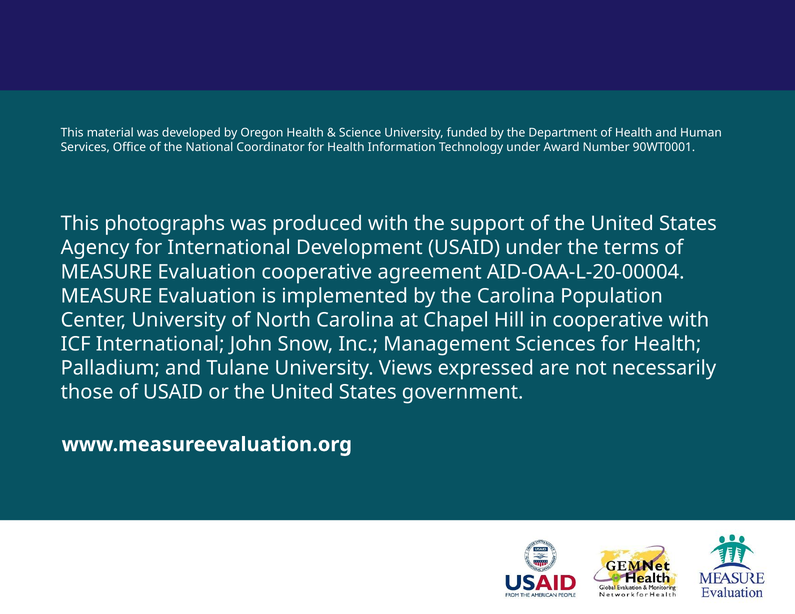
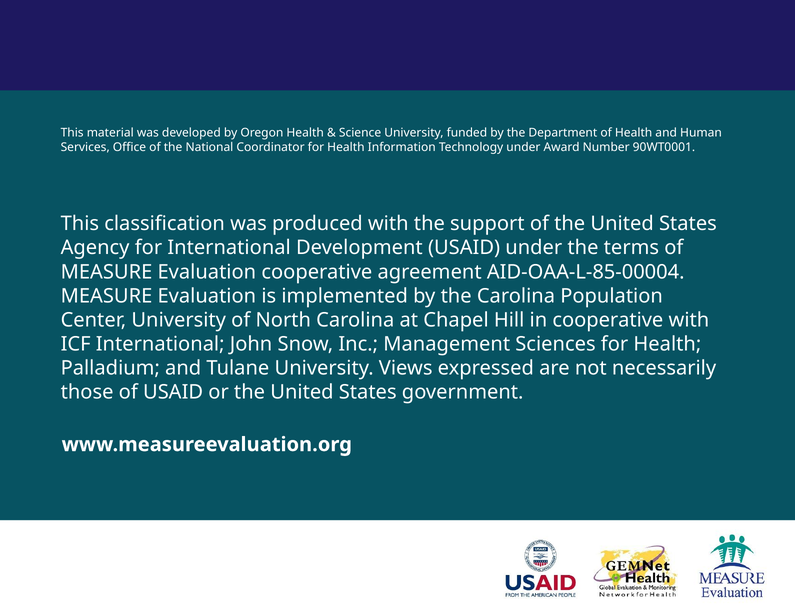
photographs: photographs -> classification
AID-OAA-L-20-00004: AID-OAA-L-20-00004 -> AID-OAA-L-85-00004
